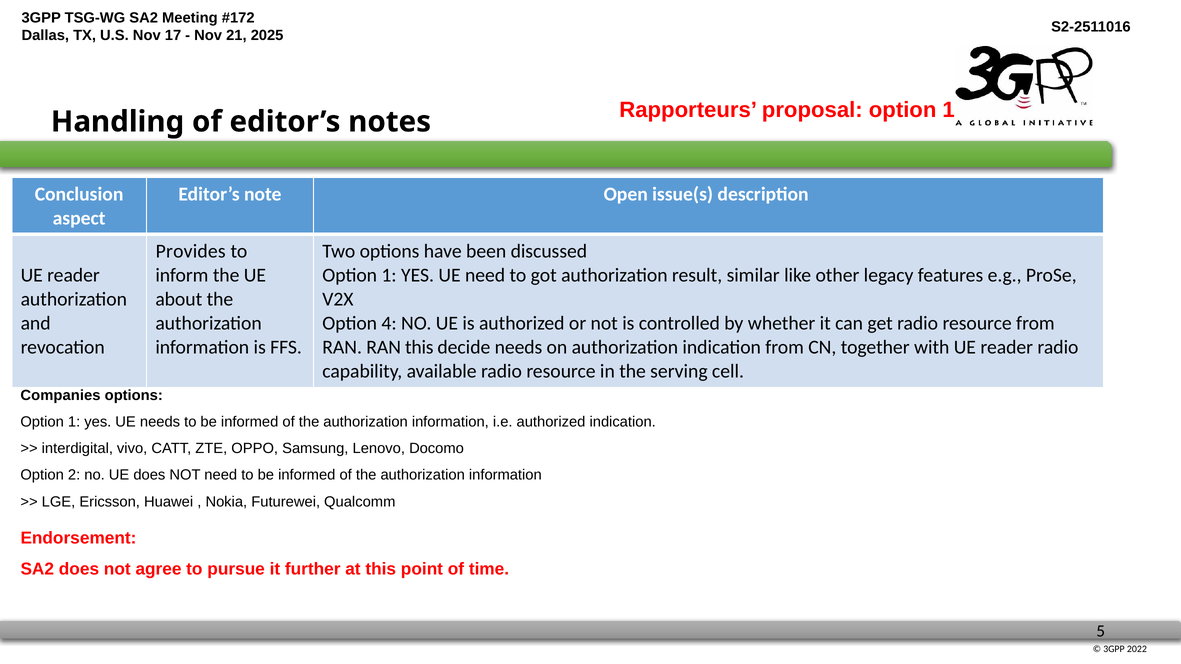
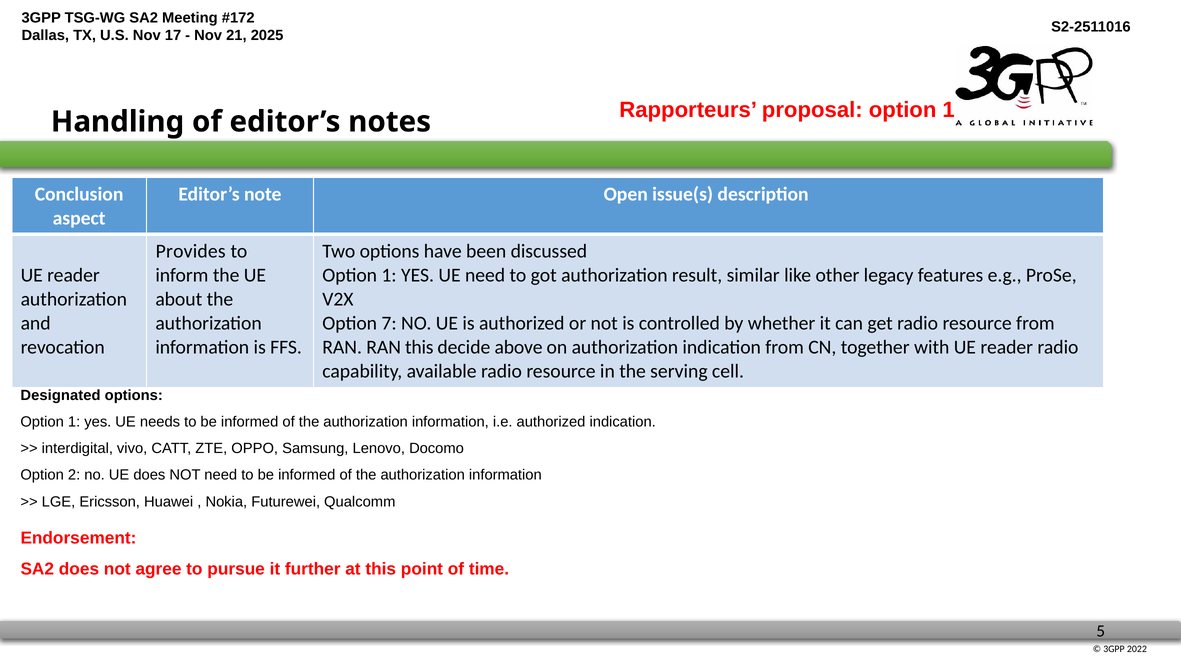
4: 4 -> 7
decide needs: needs -> above
Companies: Companies -> Designated
